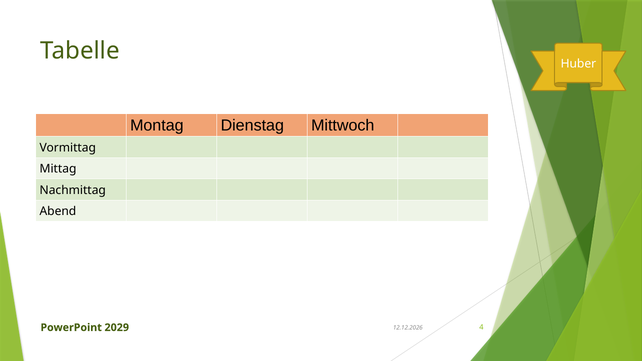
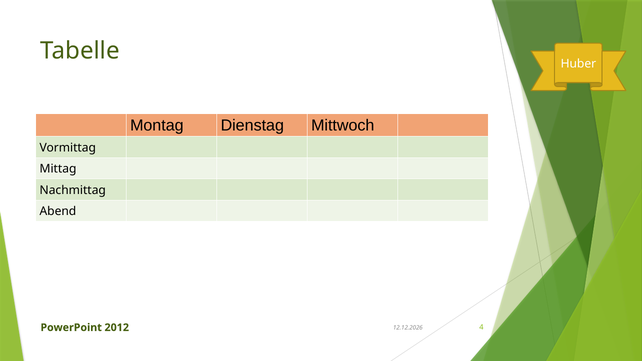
2029: 2029 -> 2012
